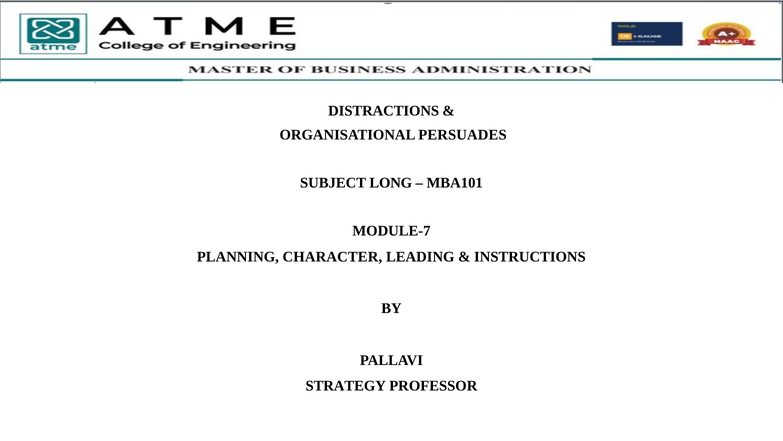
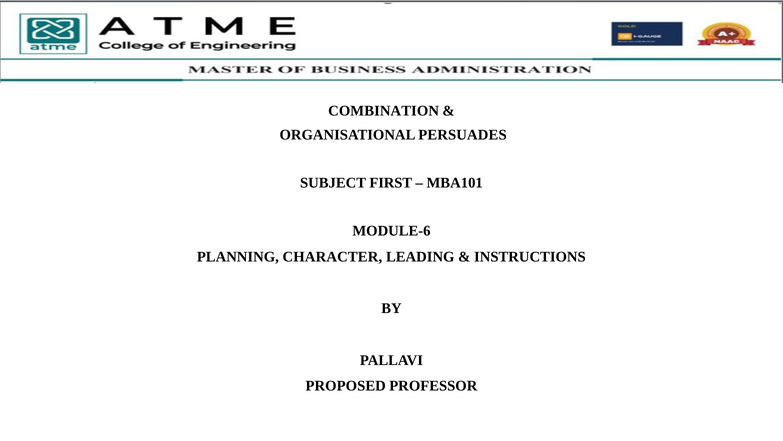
DISTRACTIONS: DISTRACTIONS -> COMBINATION
LONG: LONG -> FIRST
MODULE-7: MODULE-7 -> MODULE-6
STRATEGY: STRATEGY -> PROPOSED
